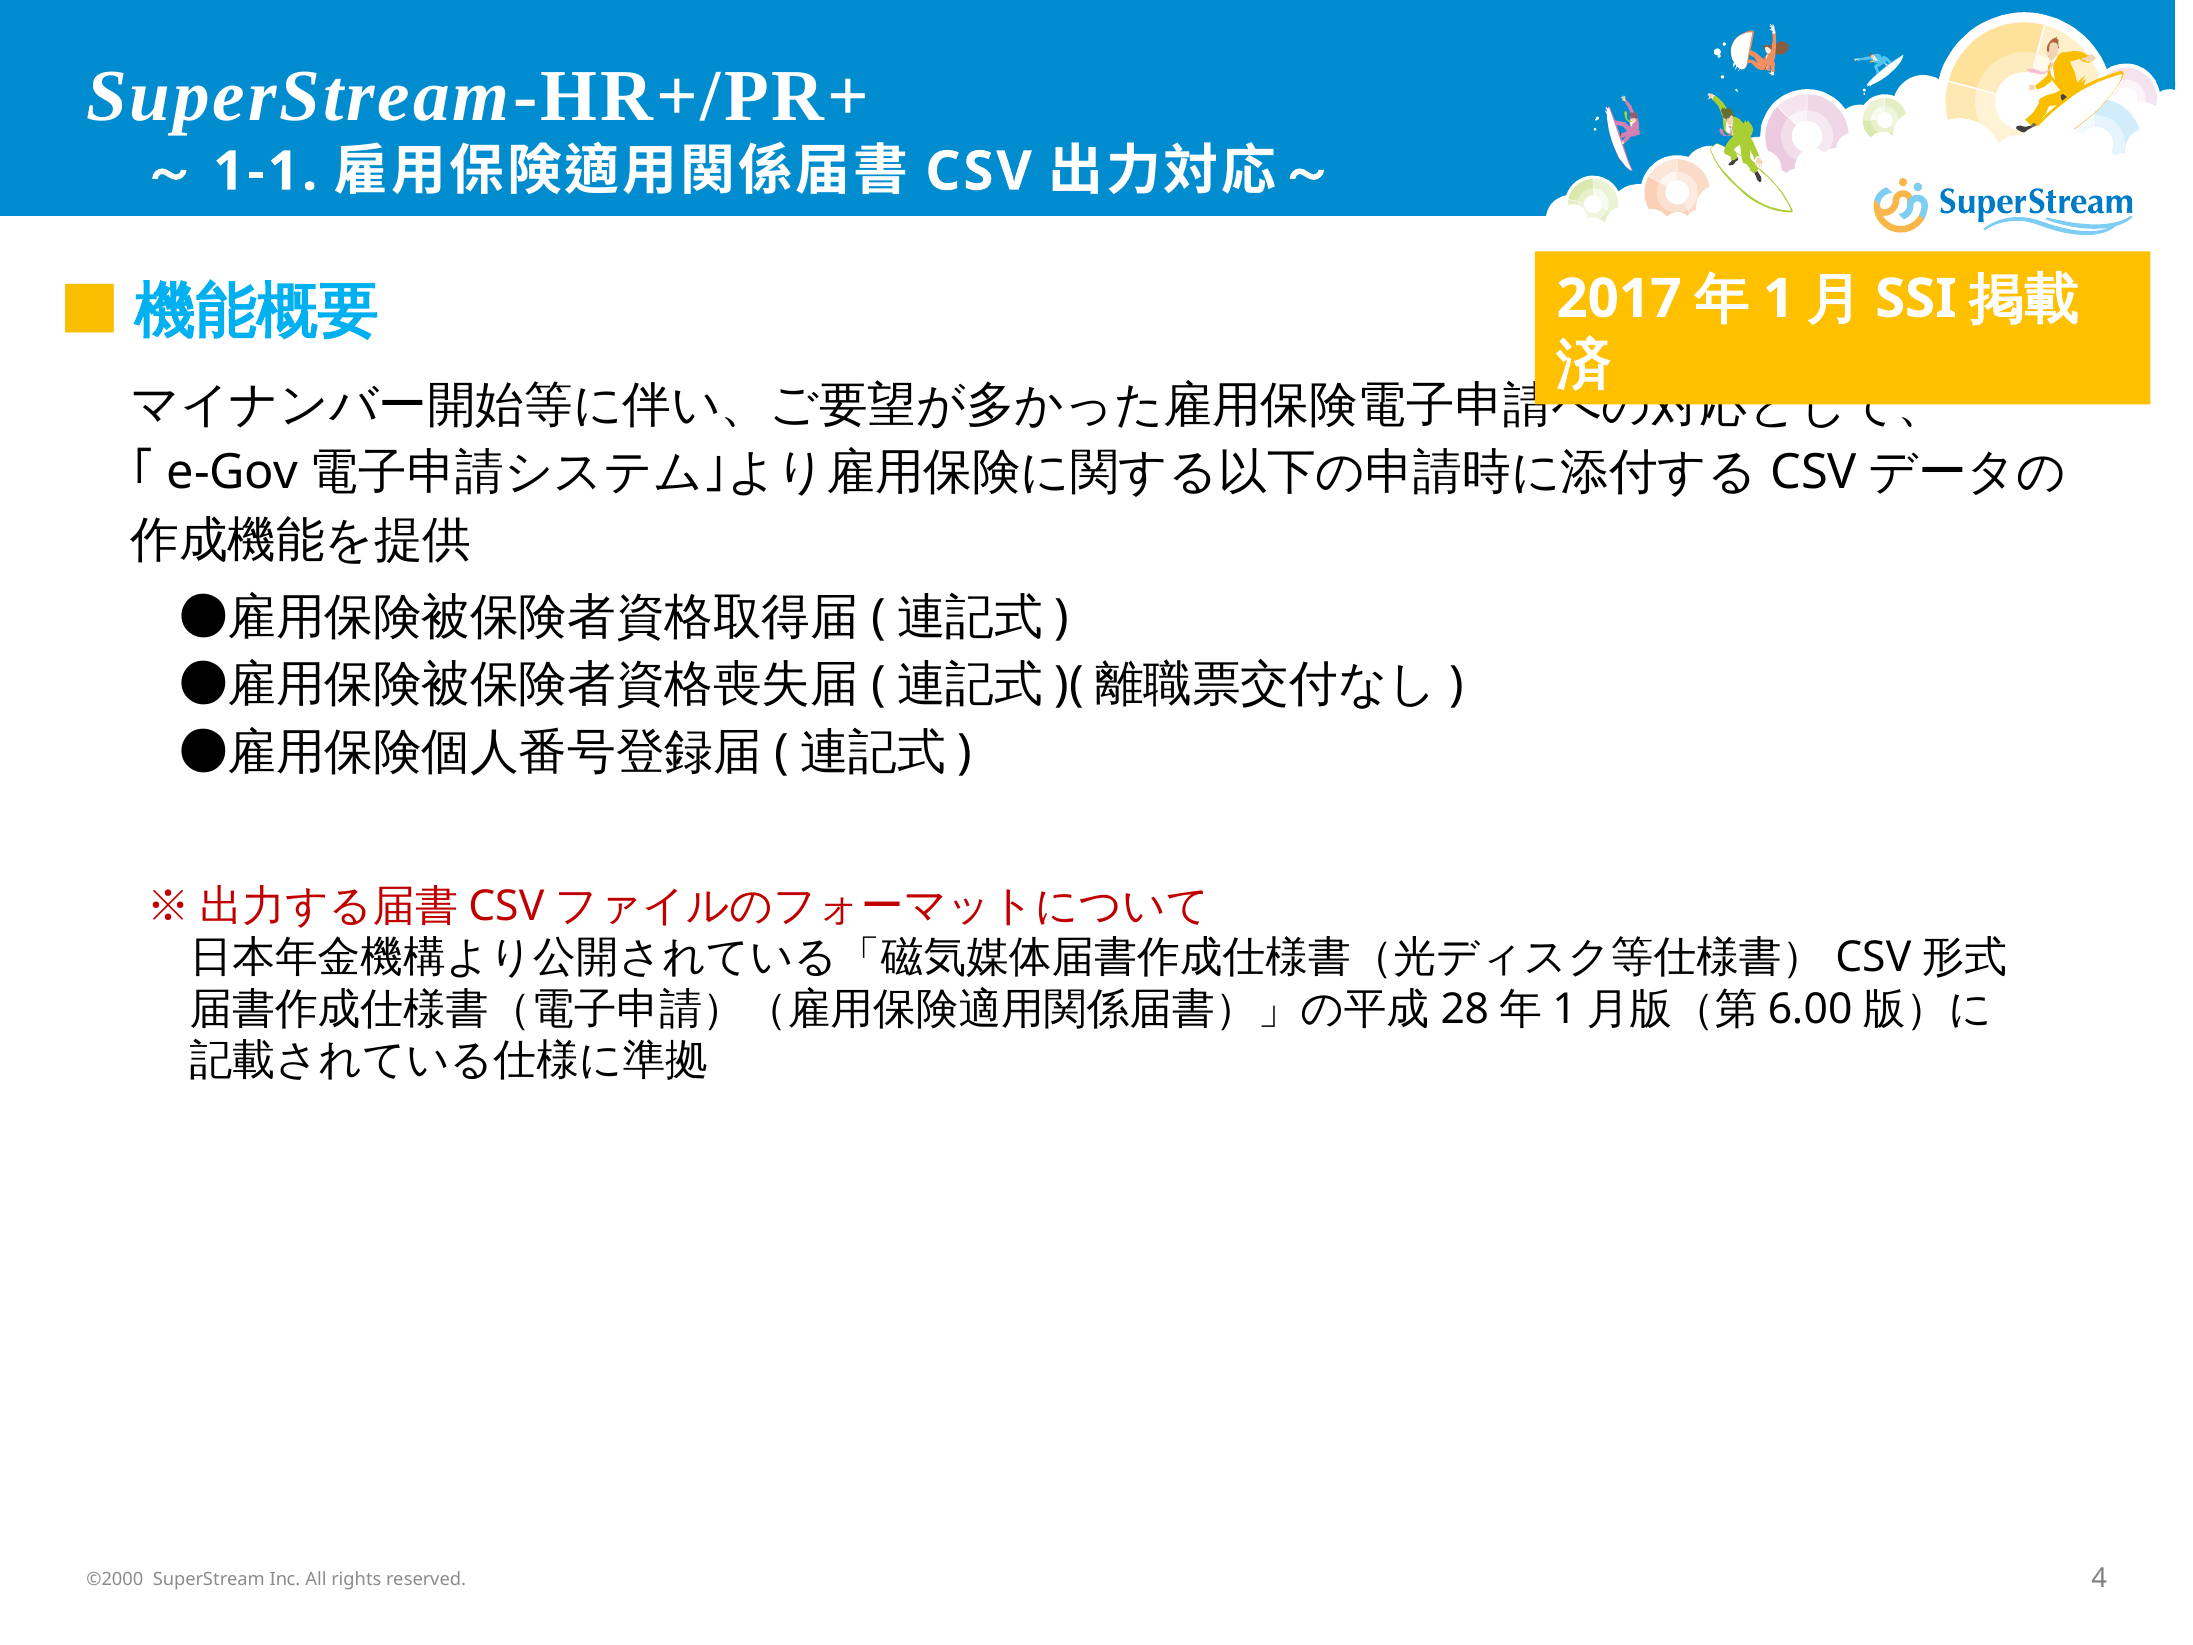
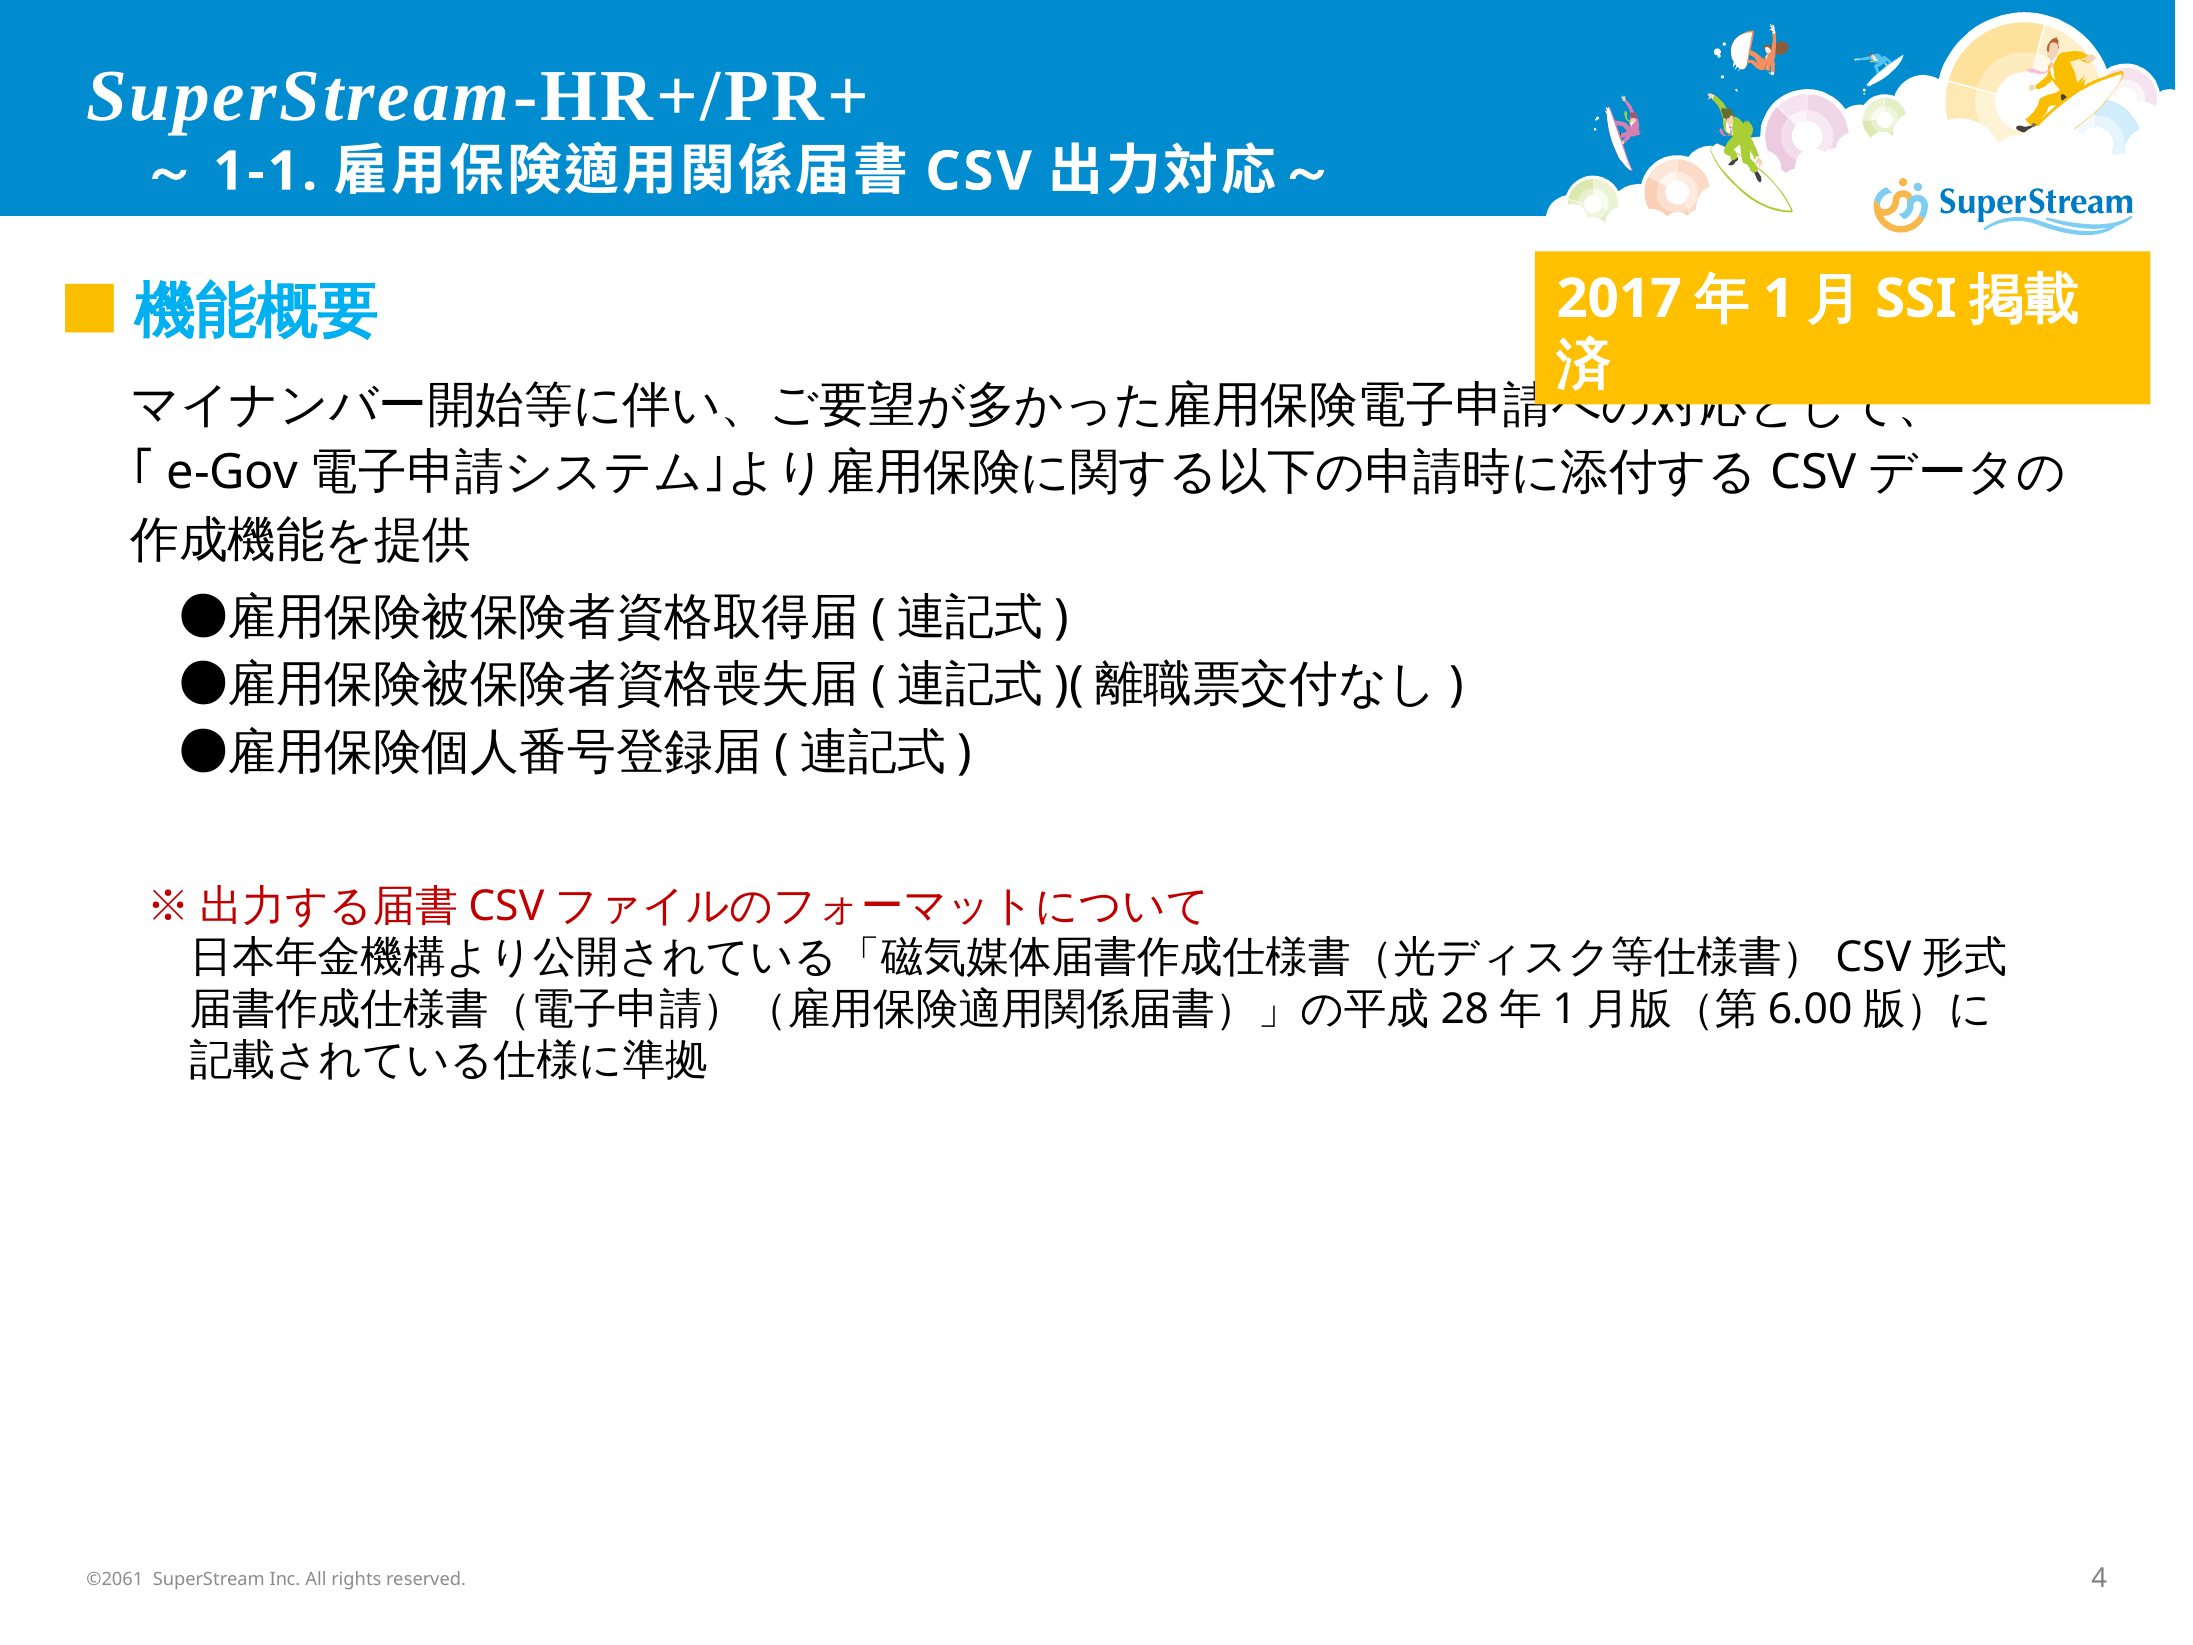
©2000: ©2000 -> ©2061
